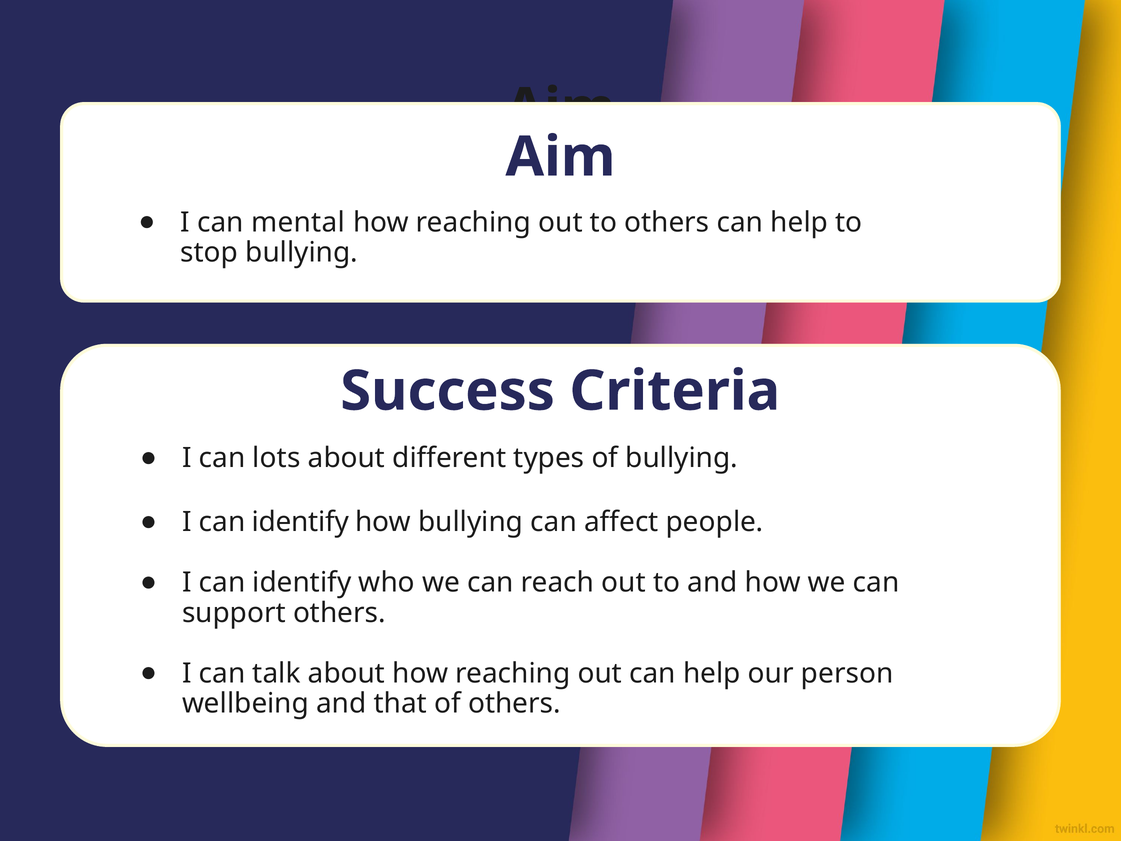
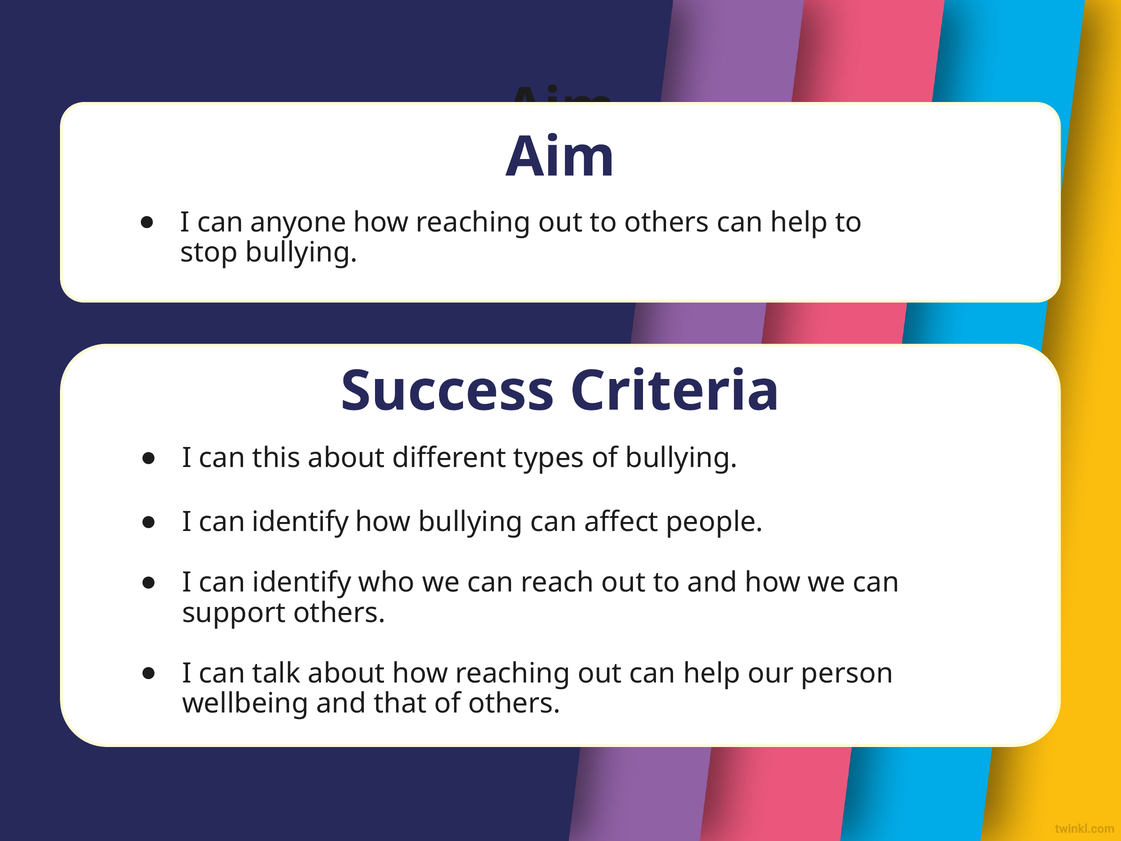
mental: mental -> anyone
lots: lots -> this
